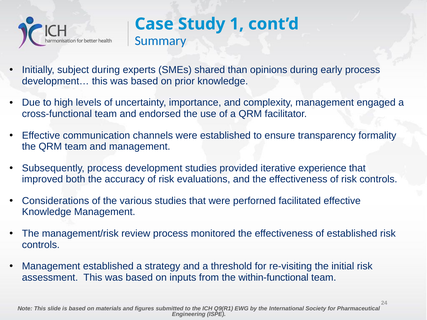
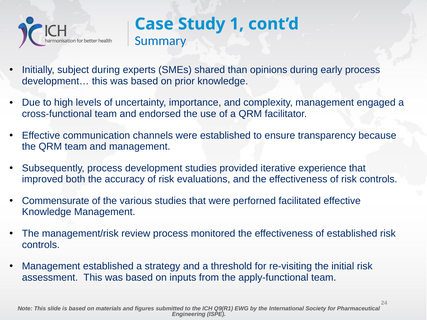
formality: formality -> because
Considerations: Considerations -> Commensurate
within-functional: within-functional -> apply-functional
